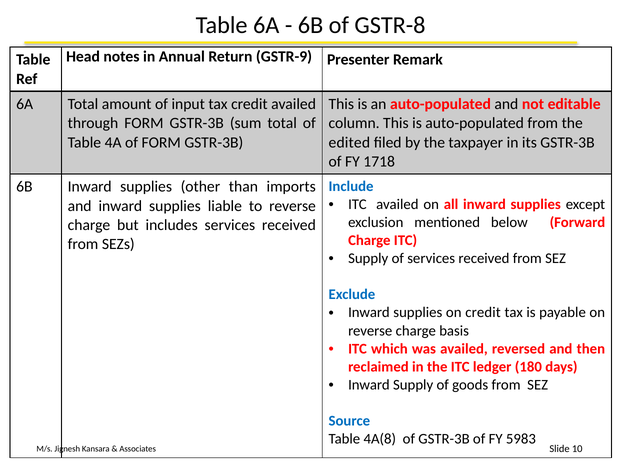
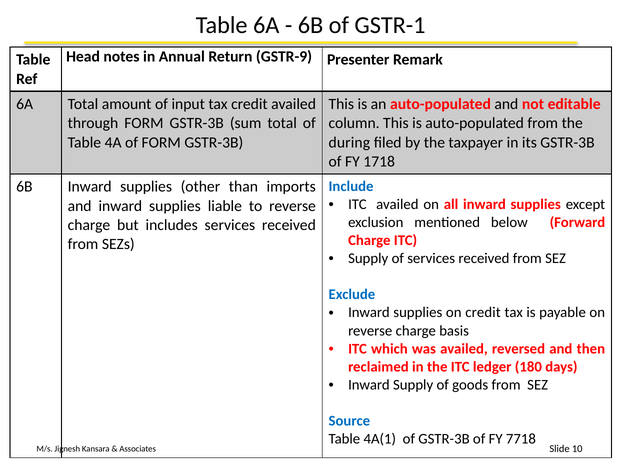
GSTR-8: GSTR-8 -> GSTR-1
edited: edited -> during
4A(8: 4A(8 -> 4A(1
5983: 5983 -> 7718
